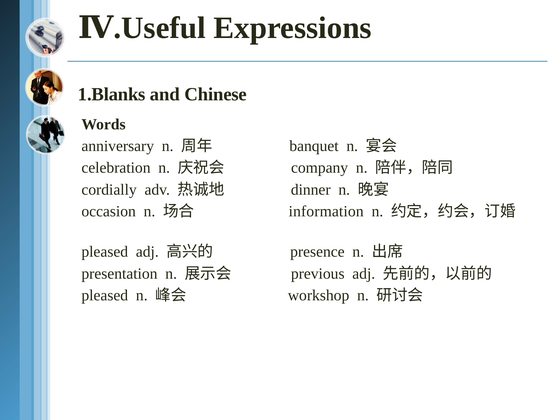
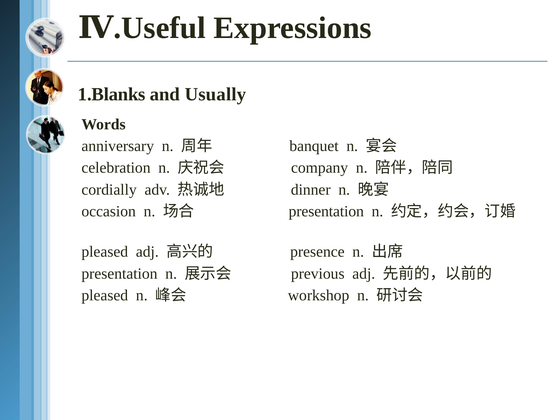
Chinese: Chinese -> Usually
information at (326, 211): information -> presentation
